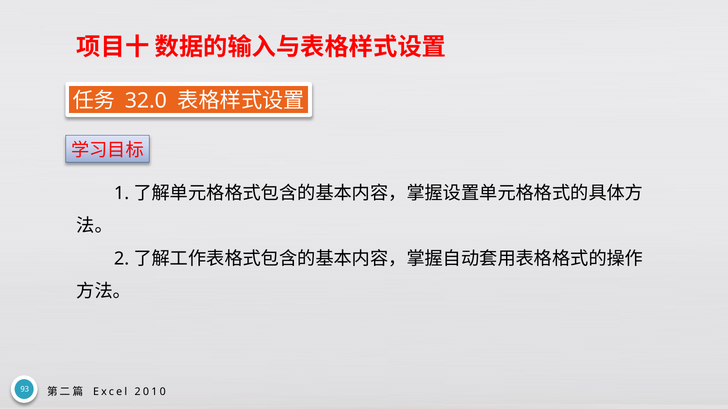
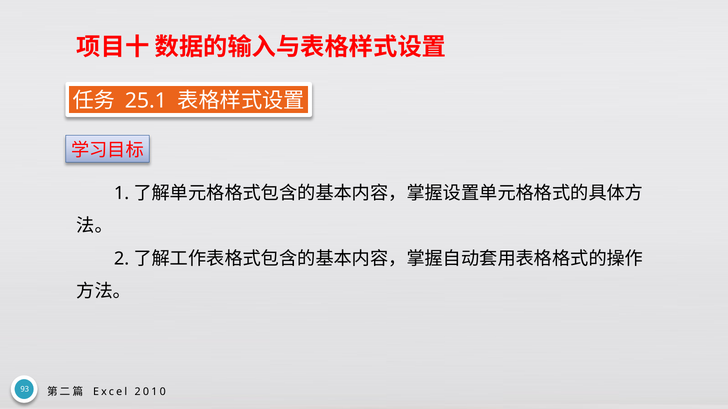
32.0: 32.0 -> 25.1
